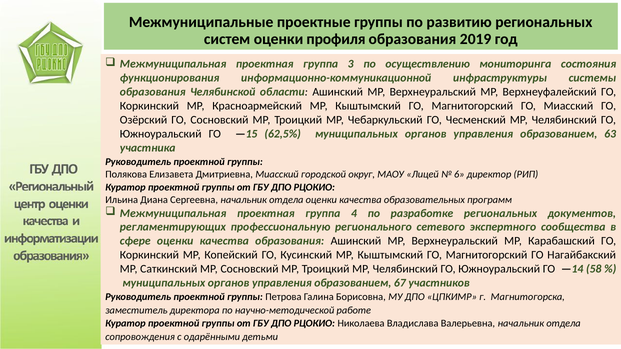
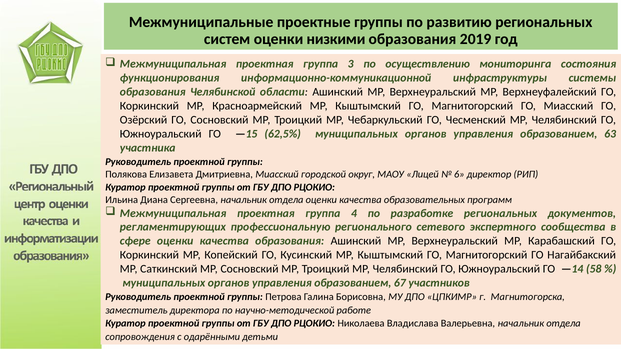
профиля: профиля -> низкими
